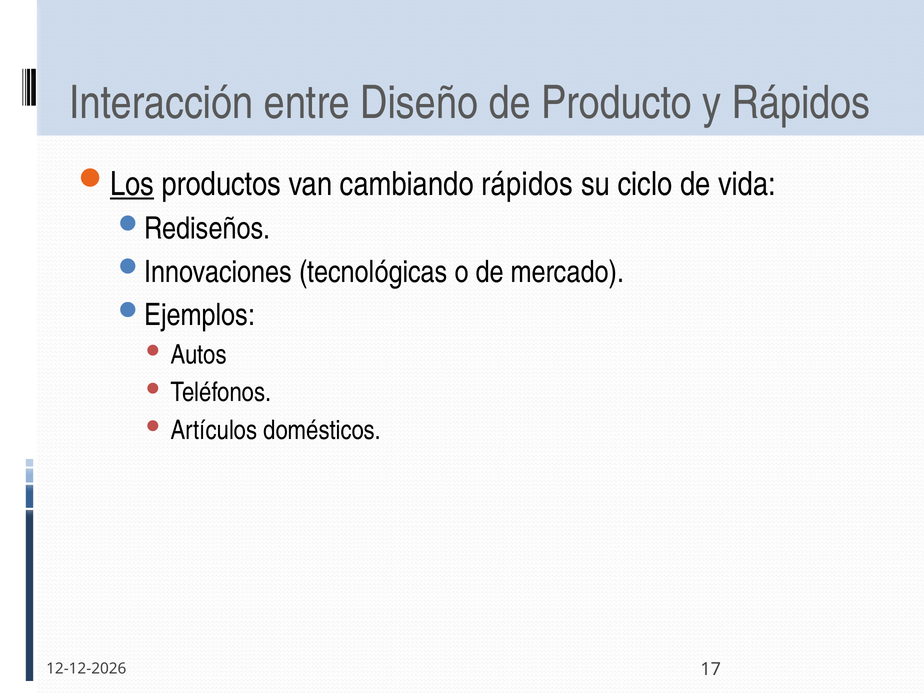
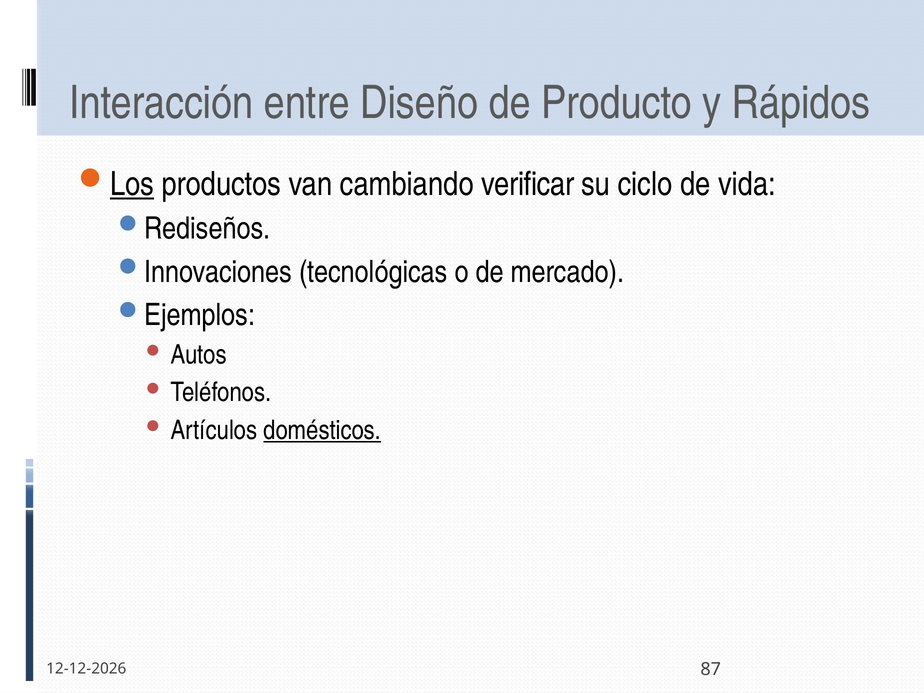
cambiando rápidos: rápidos -> verificar
domésticos underline: none -> present
17: 17 -> 87
